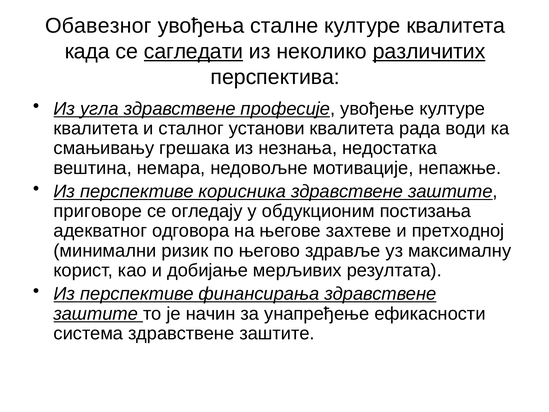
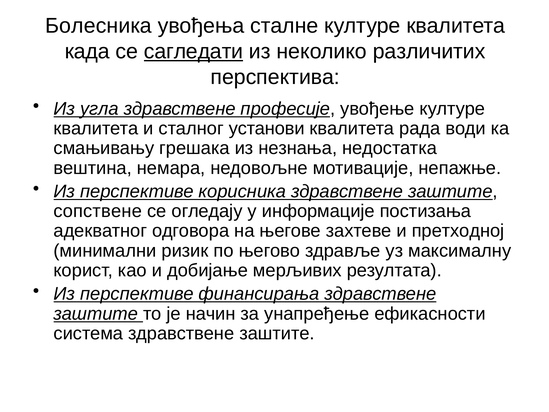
Обавезног: Обавезног -> Болесника
различитих underline: present -> none
приговоре: приговоре -> сопствене
обдукционим: обдукционим -> информације
